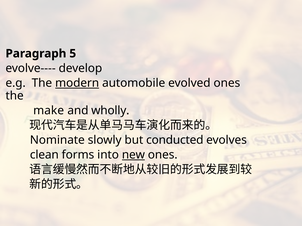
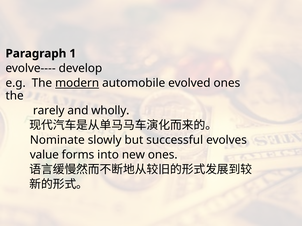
5: 5 -> 1
make: make -> rarely
conducted: conducted -> successful
clean: clean -> value
new underline: present -> none
